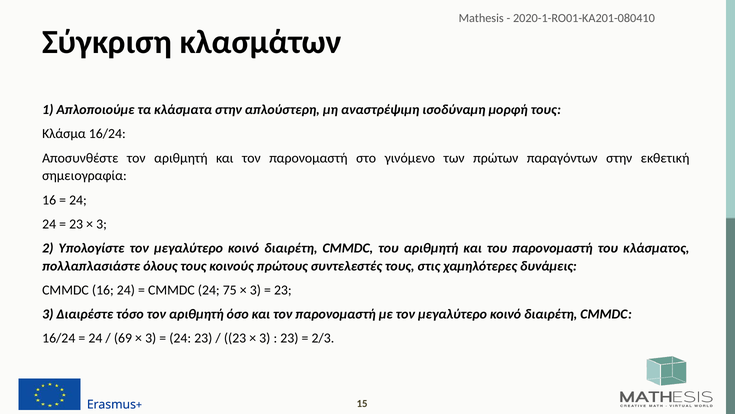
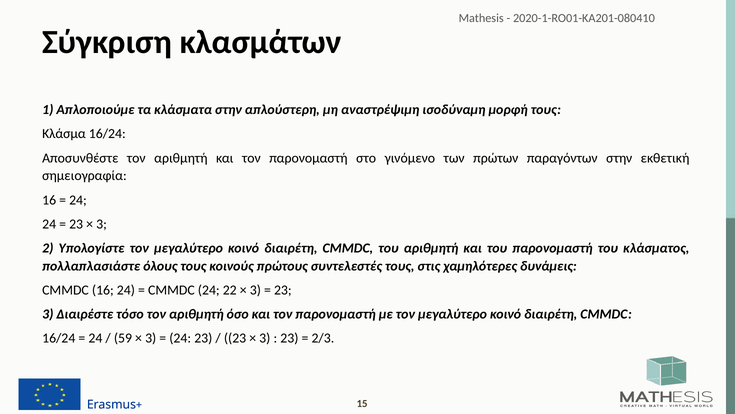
75: 75 -> 22
69: 69 -> 59
